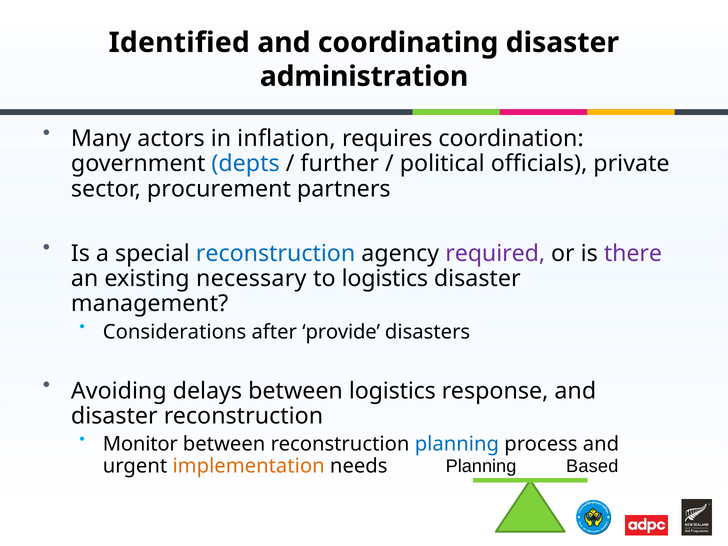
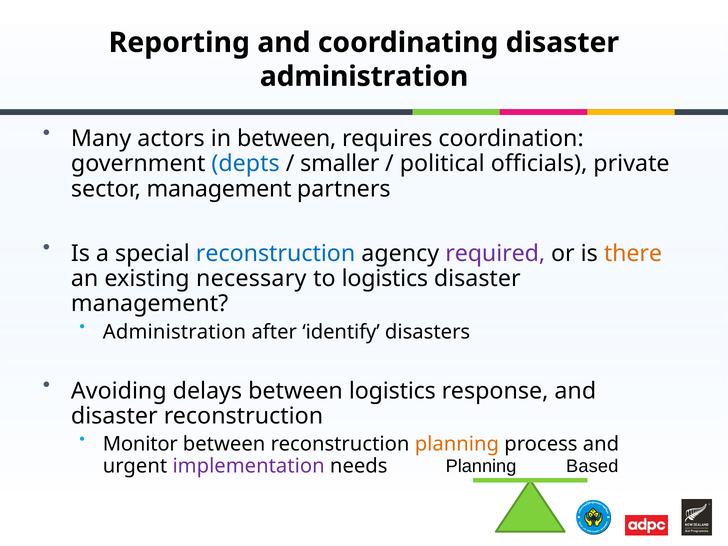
Identified: Identified -> Reporting
in inflation: inflation -> between
further: further -> smaller
sector procurement: procurement -> management
there colour: purple -> orange
Considerations at (175, 332): Considerations -> Administration
provide: provide -> identify
planning at (457, 444) colour: blue -> orange
implementation colour: orange -> purple
